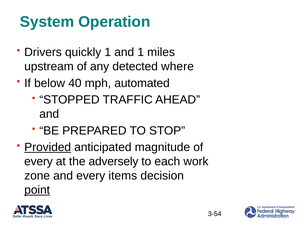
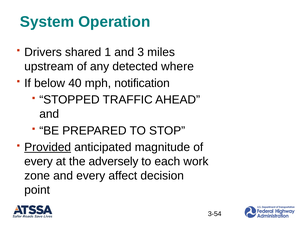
quickly: quickly -> shared
and 1: 1 -> 3
automated: automated -> notification
items: items -> affect
point underline: present -> none
